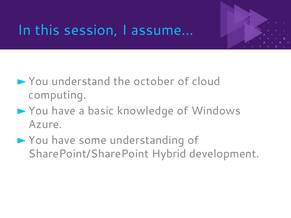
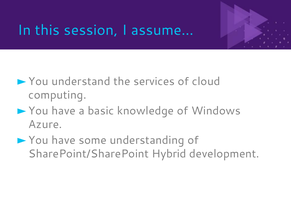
october: october -> services
